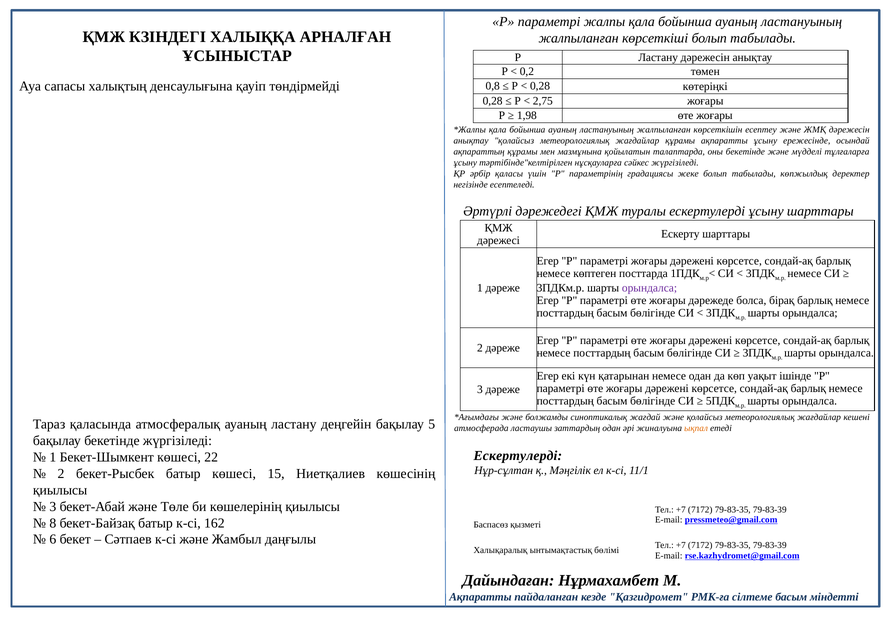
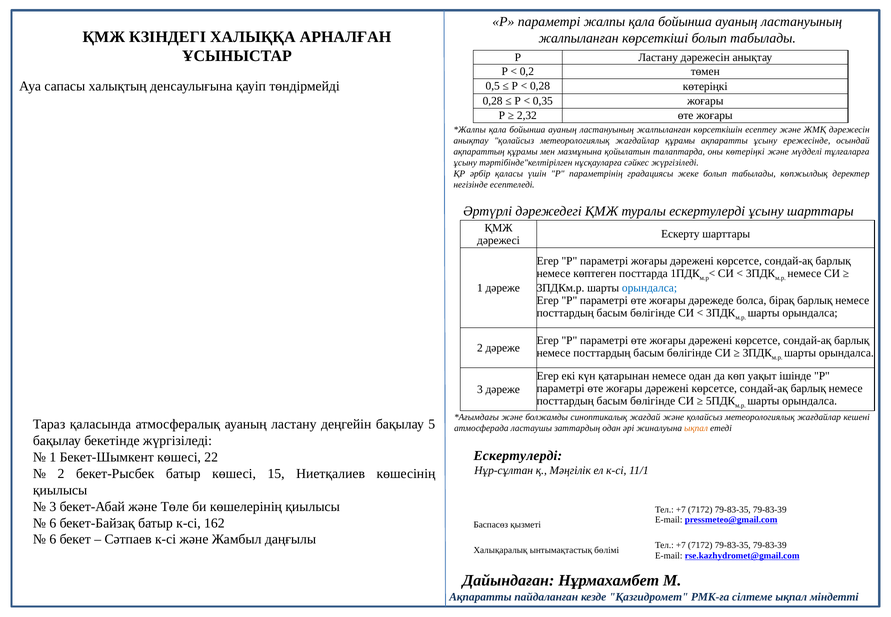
0,8: 0,8 -> 0,5
2,75: 2,75 -> 0,35
1,98: 1,98 -> 2,32
оны бекетінде: бекетінде -> көтеріңкі
орындалса at (650, 288) colour: purple -> blue
8 at (53, 523): 8 -> 6
сілтеме басым: басым -> ықпал
